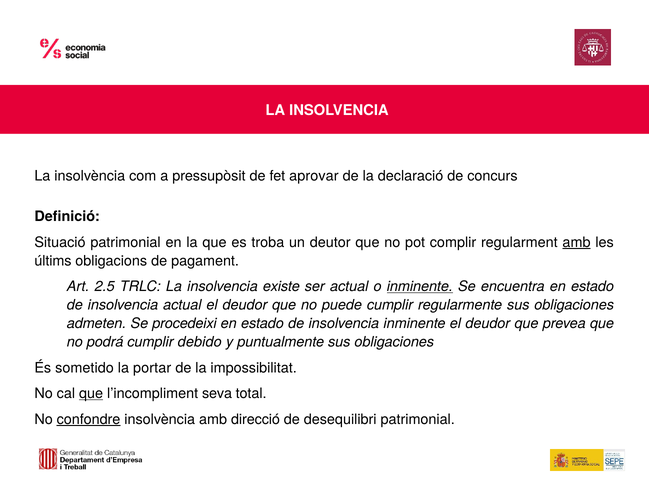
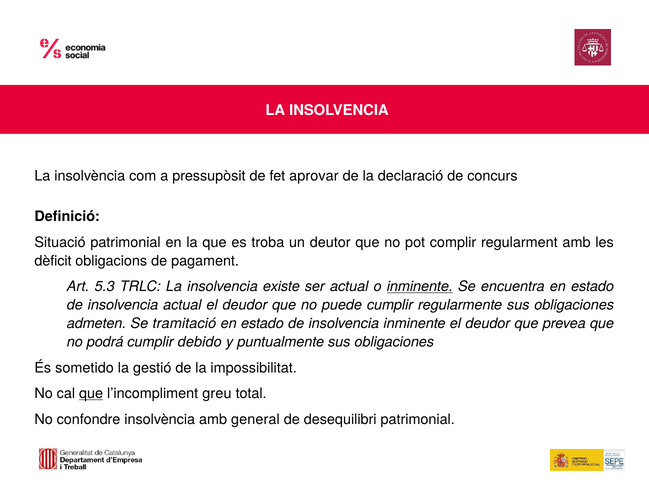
amb at (577, 242) underline: present -> none
últims: últims -> dèficit
2.5: 2.5 -> 5.3
procedeixi: procedeixi -> tramitació
portar: portar -> gestió
seva: seva -> greu
confondre underline: present -> none
direcció: direcció -> general
